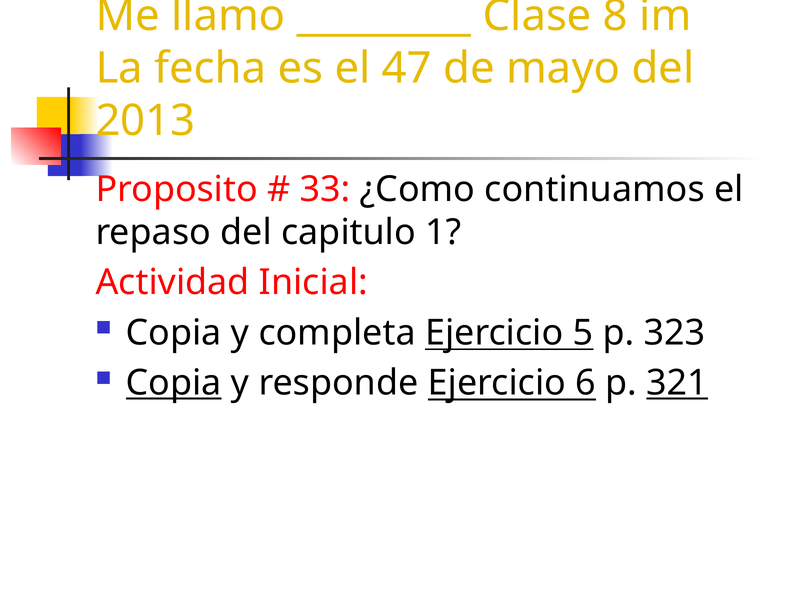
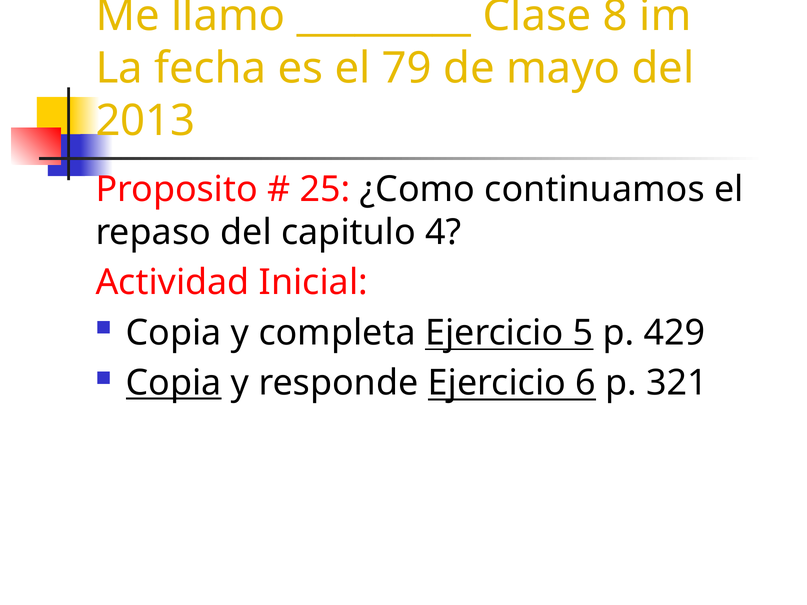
47: 47 -> 79
33: 33 -> 25
1: 1 -> 4
323: 323 -> 429
321 underline: present -> none
